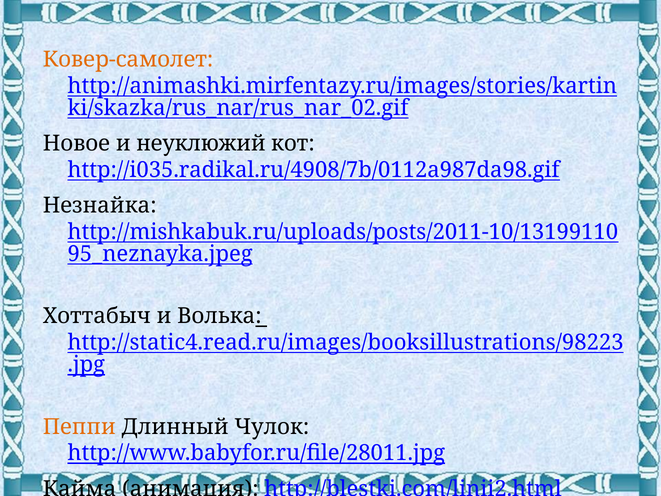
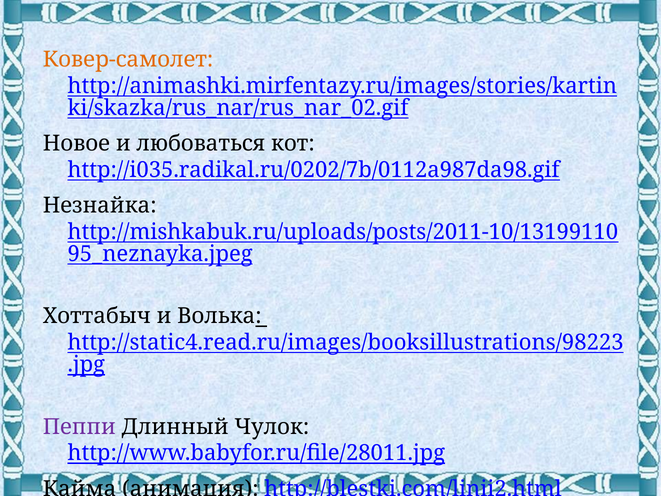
неуклюжий: неуклюжий -> любоваться
http://i035.radikal.ru/4908/7b/0112a987da98.gif: http://i035.radikal.ru/4908/7b/0112a987da98.gif -> http://i035.radikal.ru/0202/7b/0112a987da98.gif
Пеппи colour: orange -> purple
